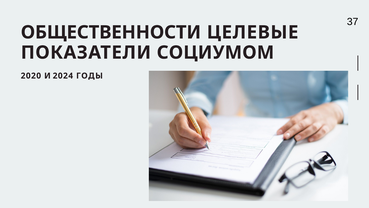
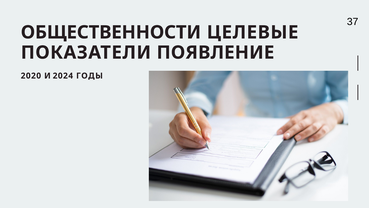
СОЦИУМОМ: СОЦИУМОМ -> ПОЯВЛЕНИЕ
